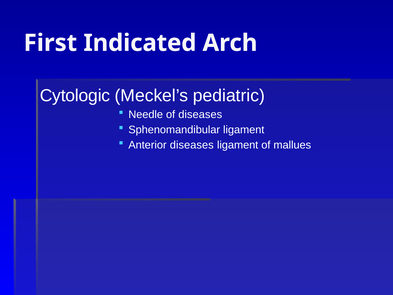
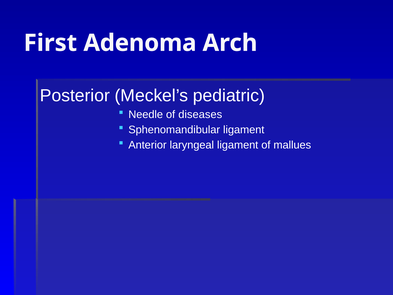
Indicated: Indicated -> Adenoma
Cytologic: Cytologic -> Posterior
Anterior diseases: diseases -> laryngeal
